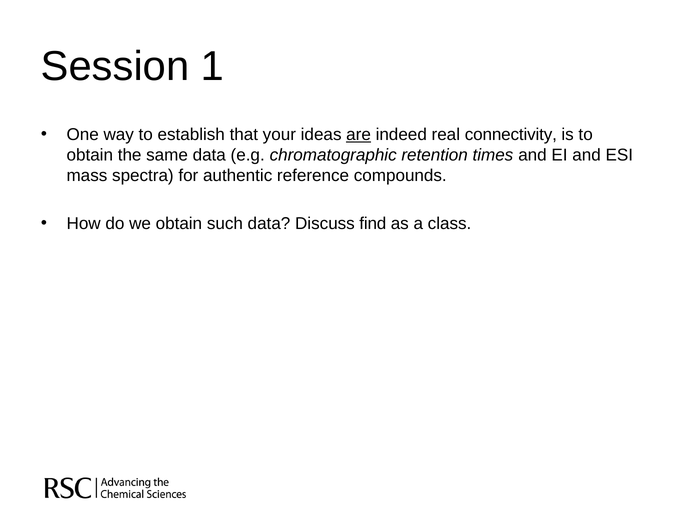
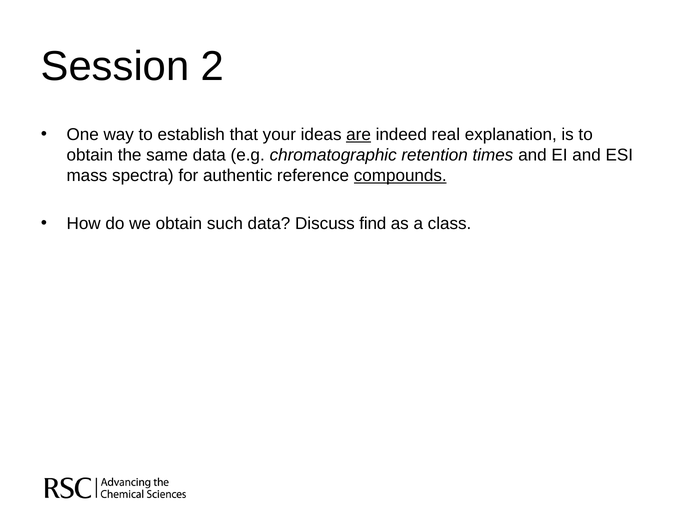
1: 1 -> 2
connectivity: connectivity -> explanation
compounds underline: none -> present
